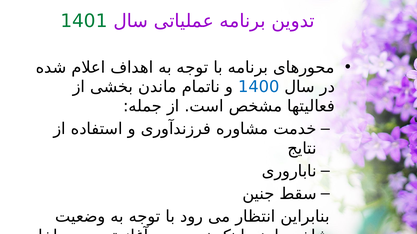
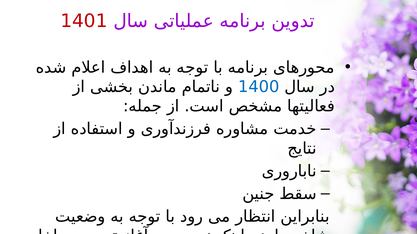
1401 colour: green -> red
